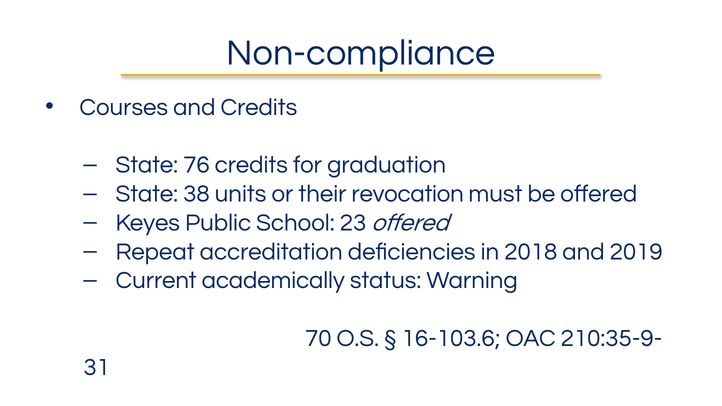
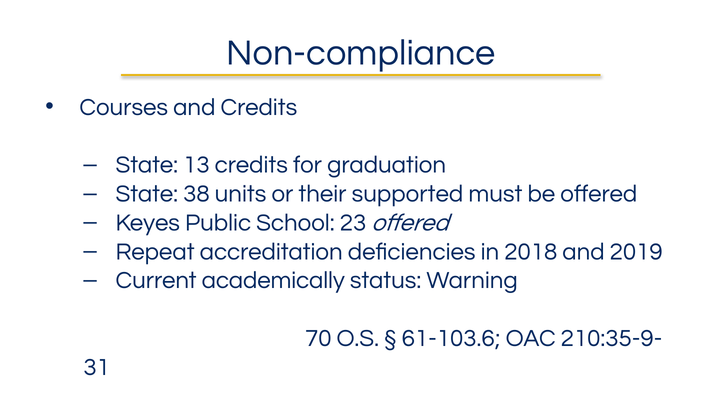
76: 76 -> 13
revocation: revocation -> supported
16-103.6: 16-103.6 -> 61-103.6
